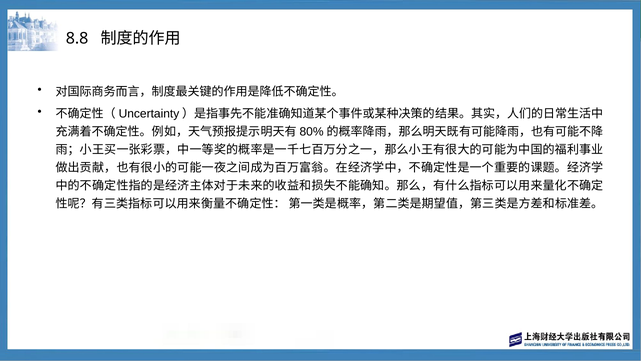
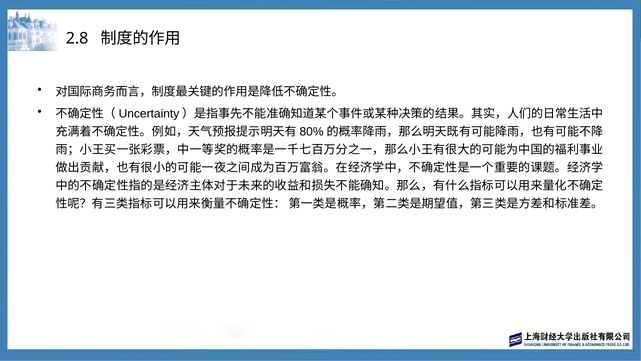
8.8: 8.8 -> 2.8
